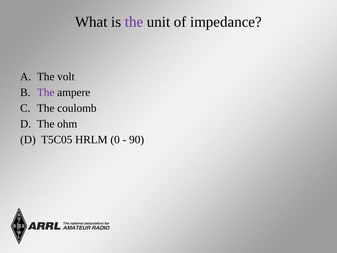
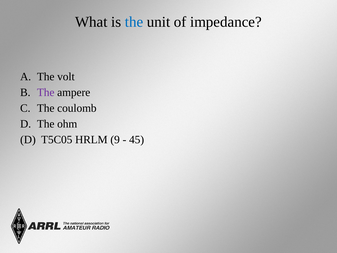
the at (134, 22) colour: purple -> blue
0: 0 -> 9
90: 90 -> 45
